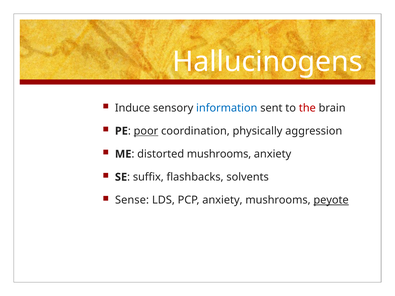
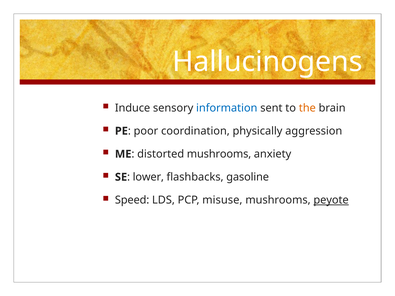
the colour: red -> orange
poor underline: present -> none
suffix: suffix -> lower
solvents: solvents -> gasoline
Sense: Sense -> Speed
PCP anxiety: anxiety -> misuse
